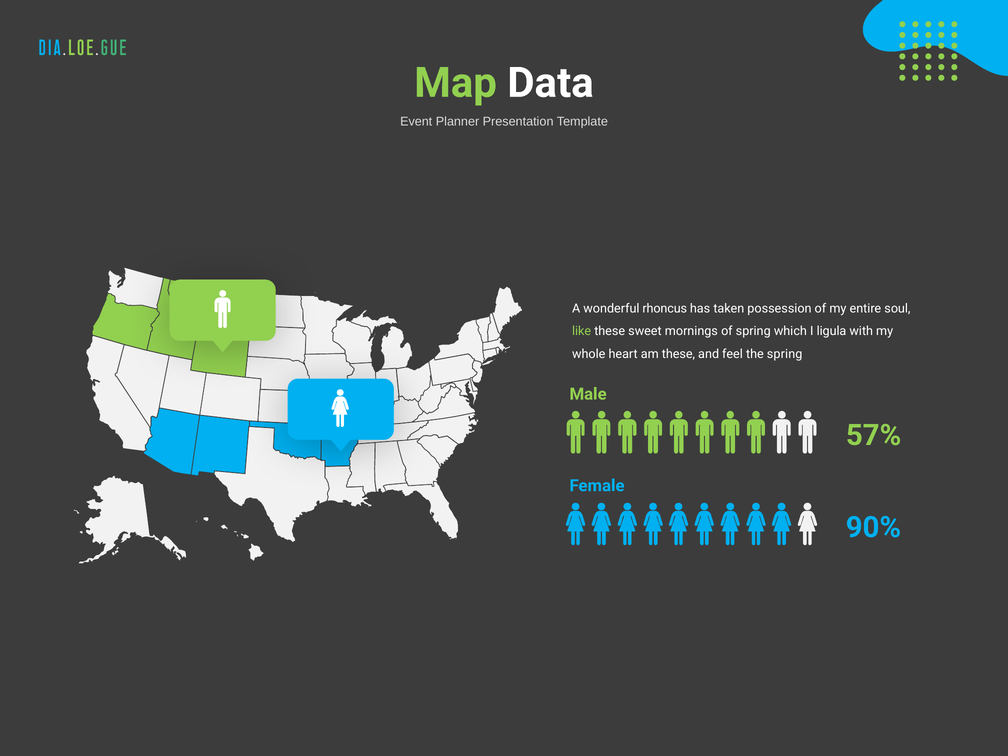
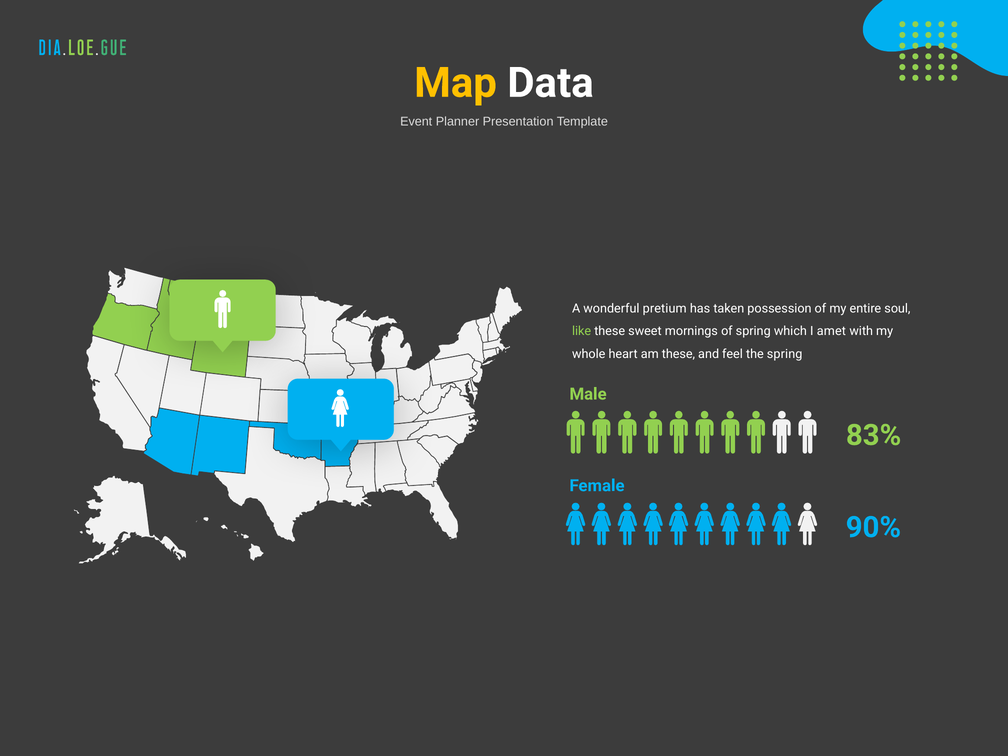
Map colour: light green -> yellow
rhoncus: rhoncus -> pretium
ligula: ligula -> amet
57%: 57% -> 83%
